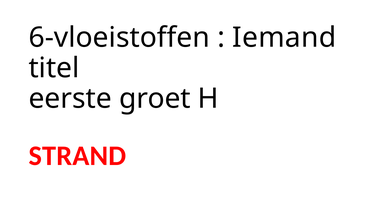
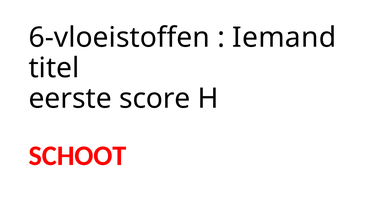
groet: groet -> score
STRAND: STRAND -> SCHOOT
